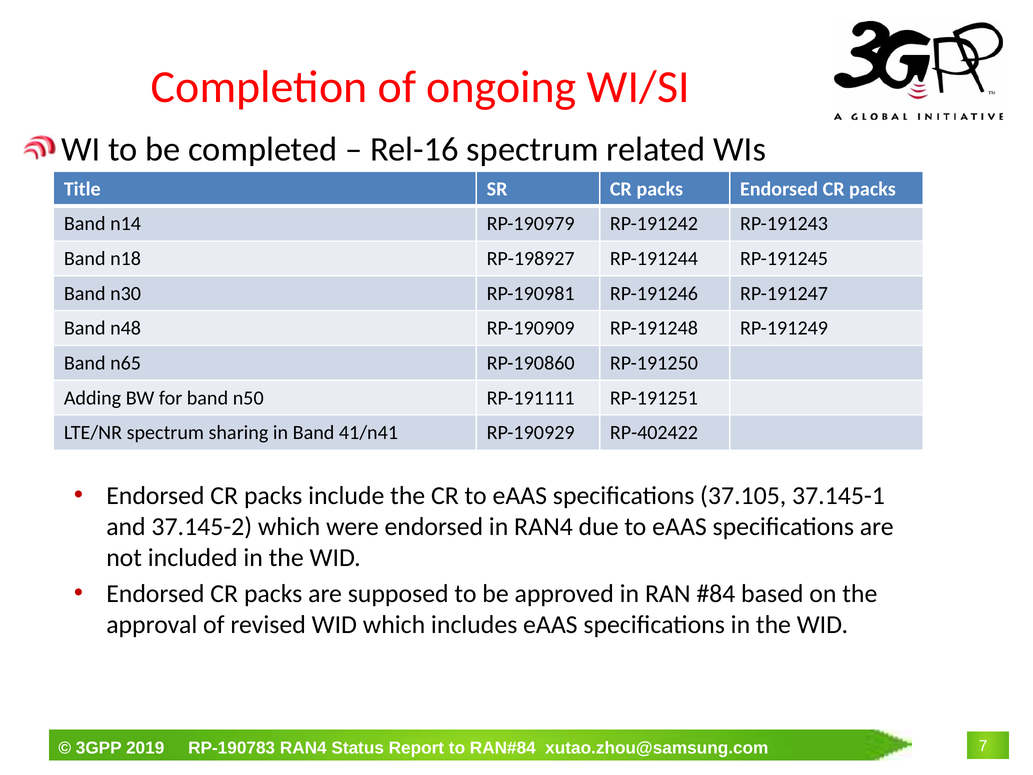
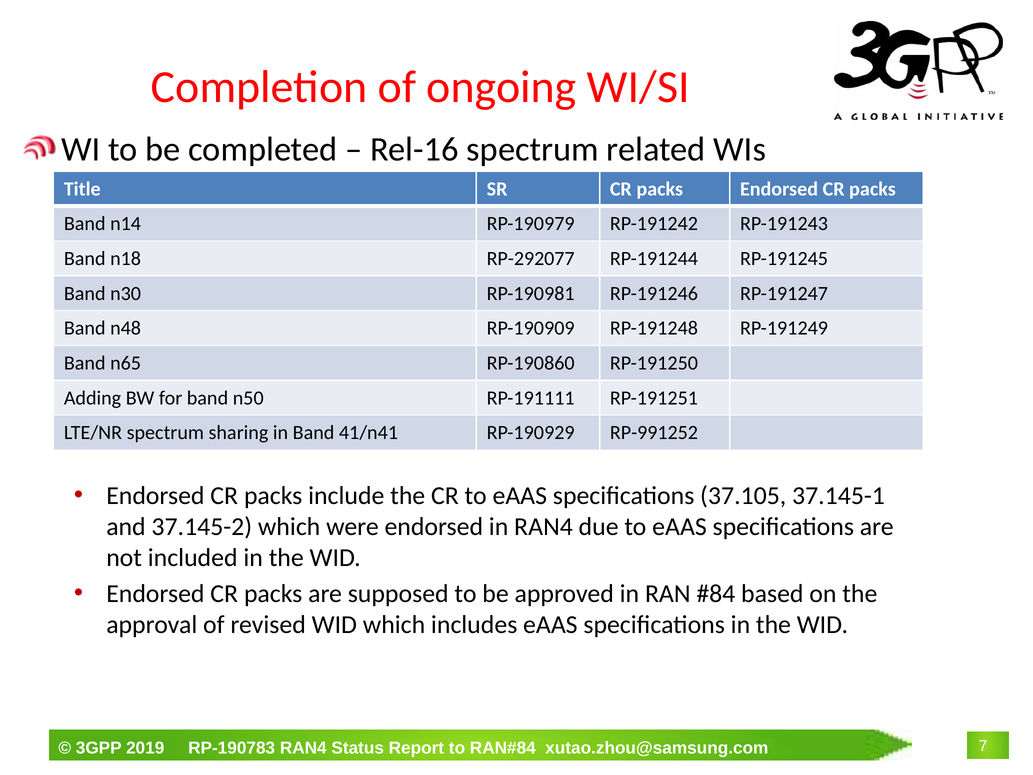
RP-198927: RP-198927 -> RP-292077
RP-402422: RP-402422 -> RP-991252
